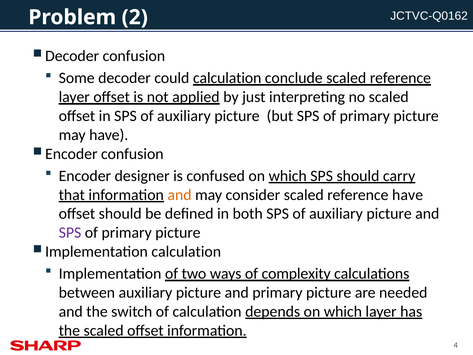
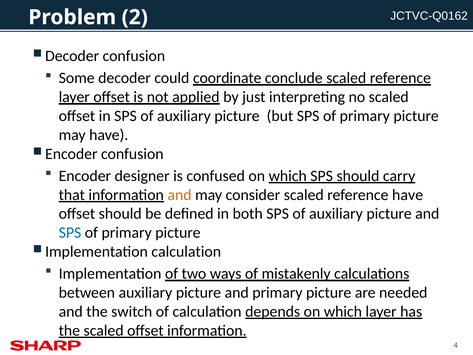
could calculation: calculation -> coordinate
SPS at (70, 233) colour: purple -> blue
complexity: complexity -> mistakenly
